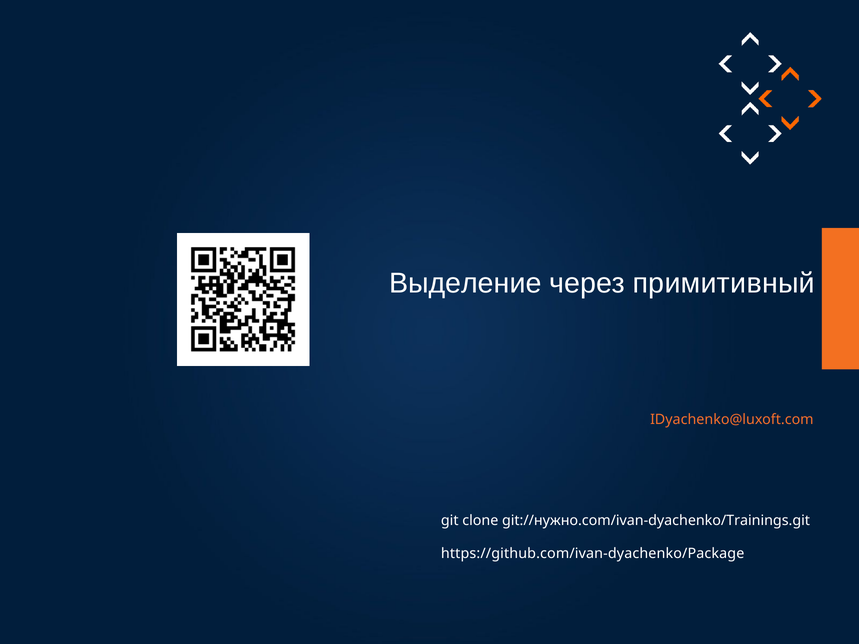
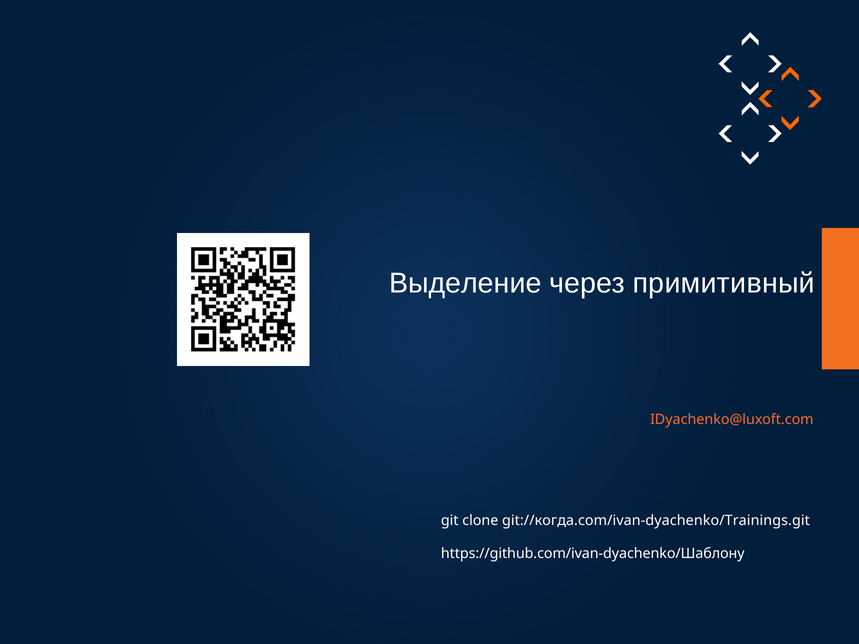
git://нужно.com/ivan-dyachenko/Trainings.git: git://нужно.com/ivan-dyachenko/Trainings.git -> git://когда.com/ivan-dyachenko/Trainings.git
https://github.com/ivan-dyachenko/Package: https://github.com/ivan-dyachenko/Package -> https://github.com/ivan-dyachenko/Шаблону
